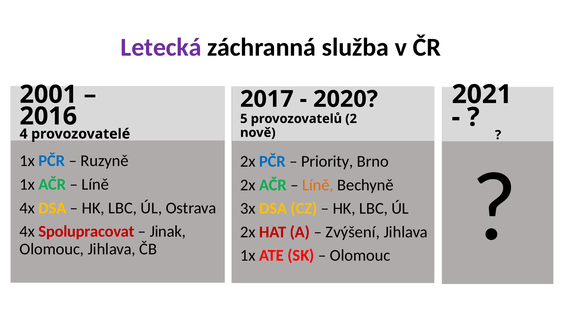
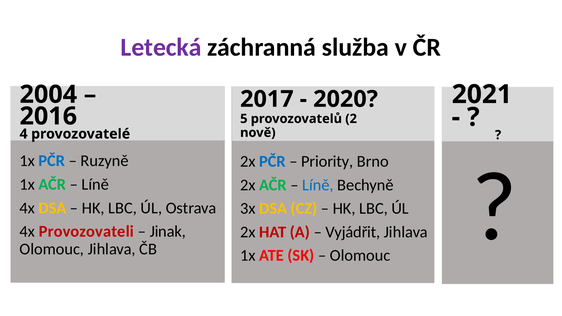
2001: 2001 -> 2004
Líně at (318, 185) colour: orange -> blue
Spolupracovat: Spolupracovat -> Provozovateli
Zvýšení: Zvýšení -> Vyjádřit
